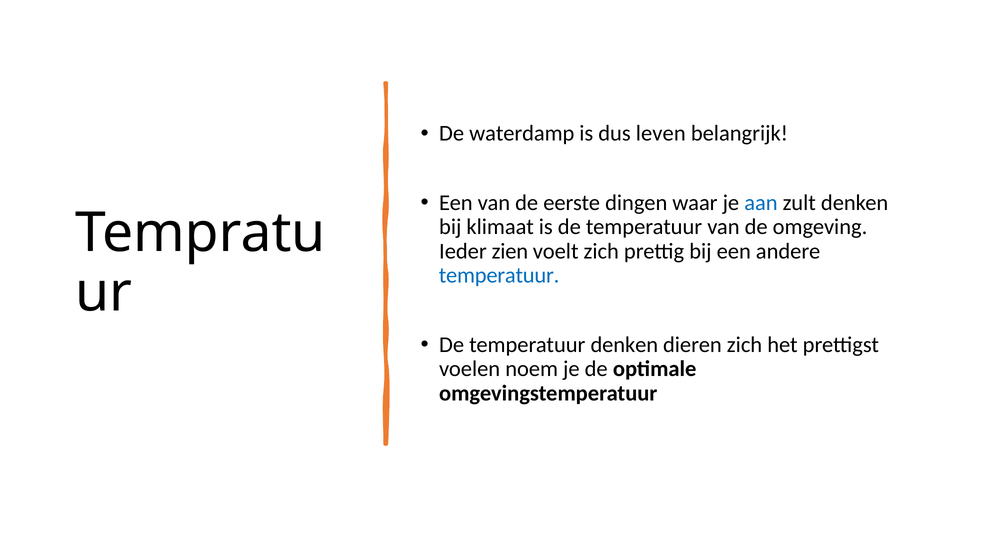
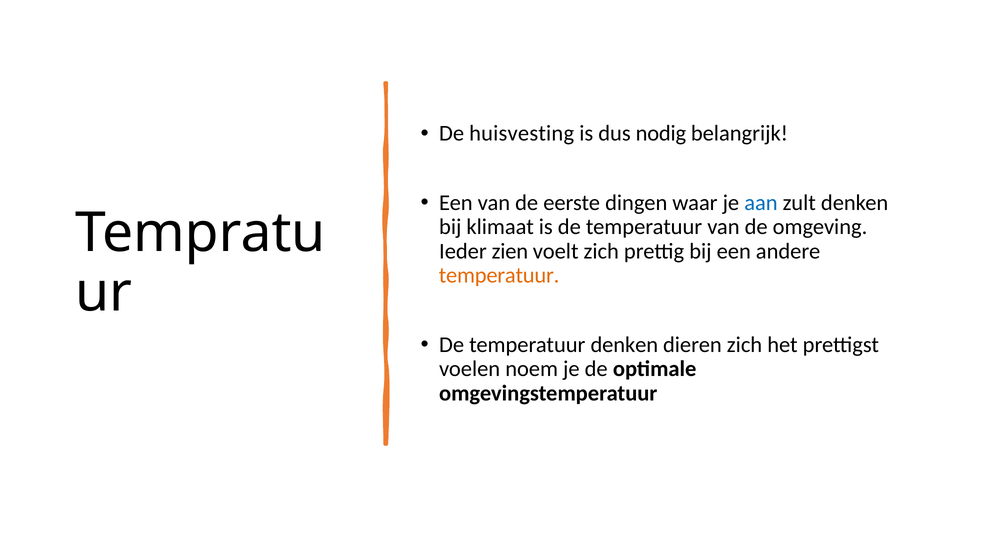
waterdamp: waterdamp -> huisvesting
leven: leven -> nodig
temperatuur at (499, 275) colour: blue -> orange
